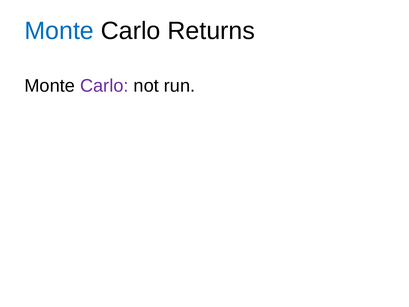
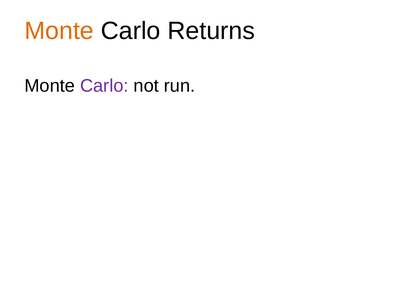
Monte at (59, 31) colour: blue -> orange
